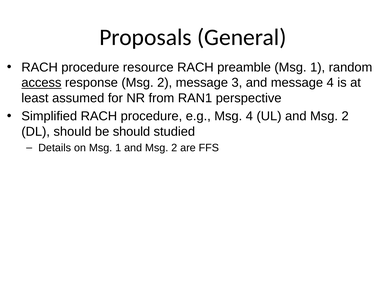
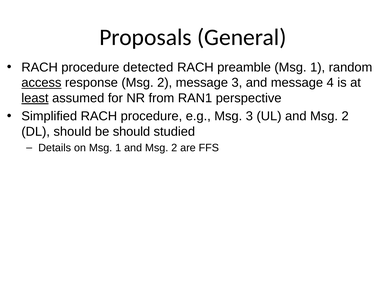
resource: resource -> detected
least underline: none -> present
Msg 4: 4 -> 3
